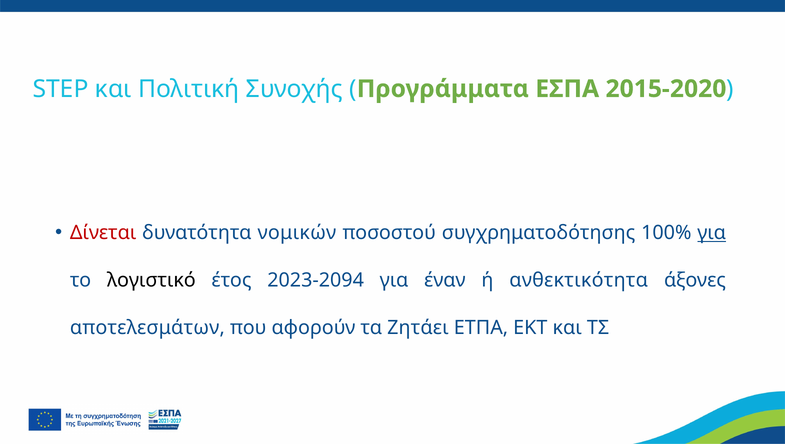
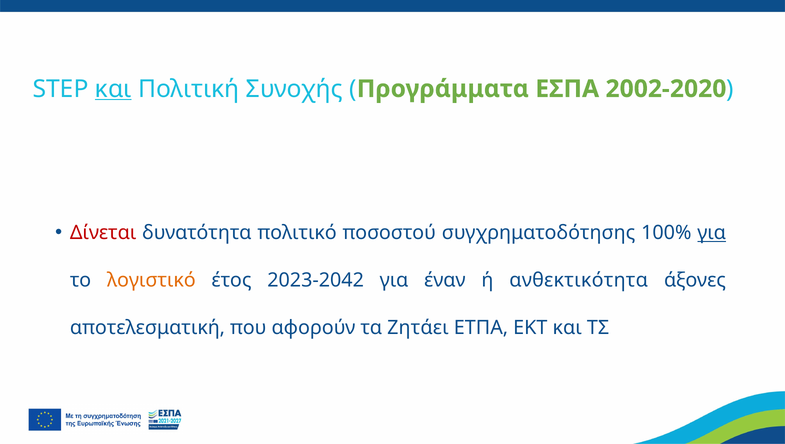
και at (113, 89) underline: none -> present
2015-2020: 2015-2020 -> 2002-2020
νομικών: νομικών -> πολιτικό
λογιστικό colour: black -> orange
2023-2094: 2023-2094 -> 2023-2042
αποτελεσμάτων: αποτελεσμάτων -> αποτελεσματική
